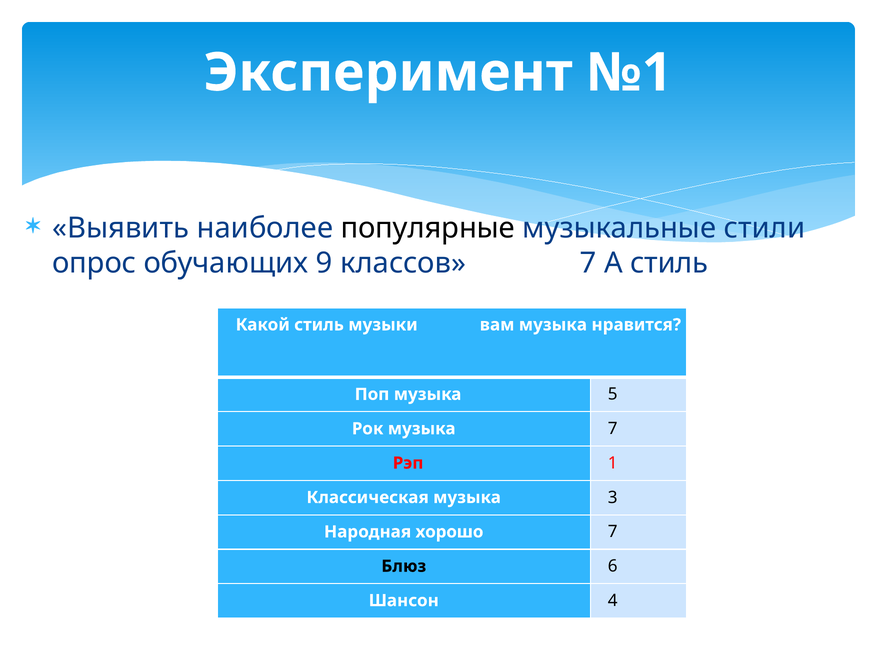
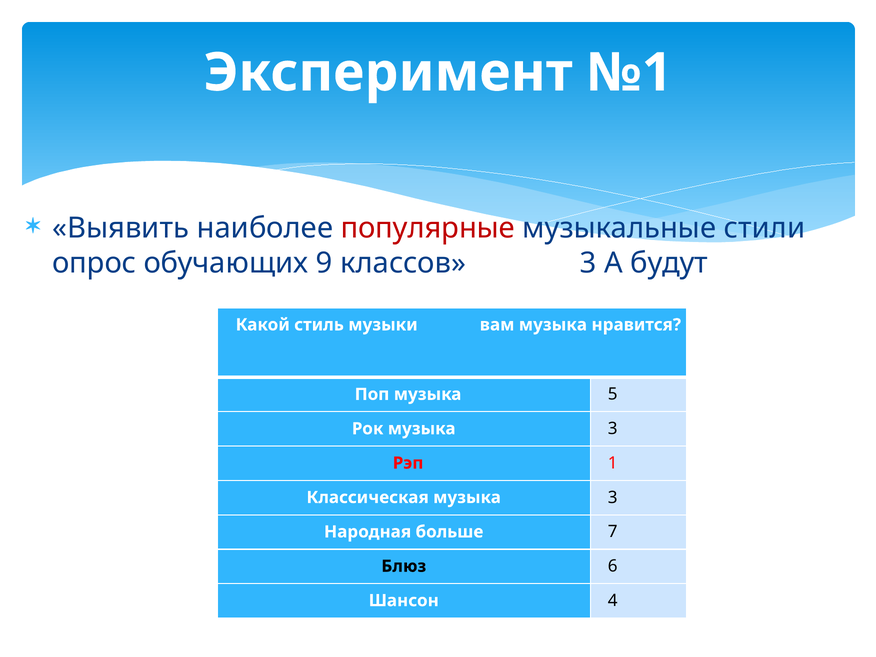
популярные colour: black -> red
классов 7: 7 -> 3
А стиль: стиль -> будут
Рок музыка 7: 7 -> 3
хорошо: хорошо -> больше
